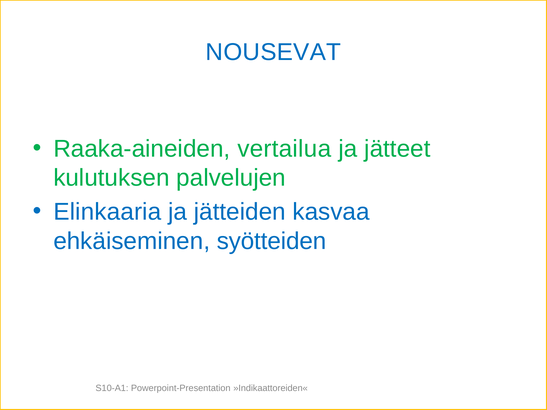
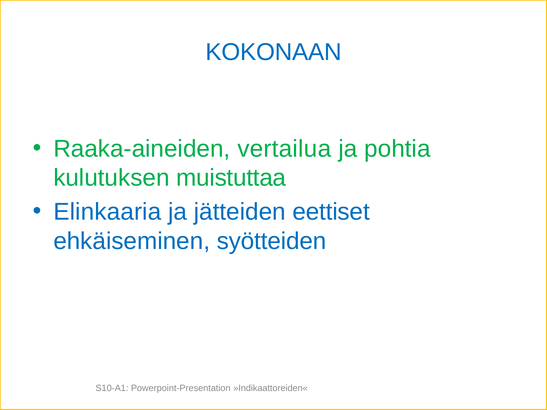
NOUSEVAT: NOUSEVAT -> KOKONAAN
jätteet: jätteet -> pohtia
palvelujen: palvelujen -> muistuttaa
kasvaa: kasvaa -> eettiset
